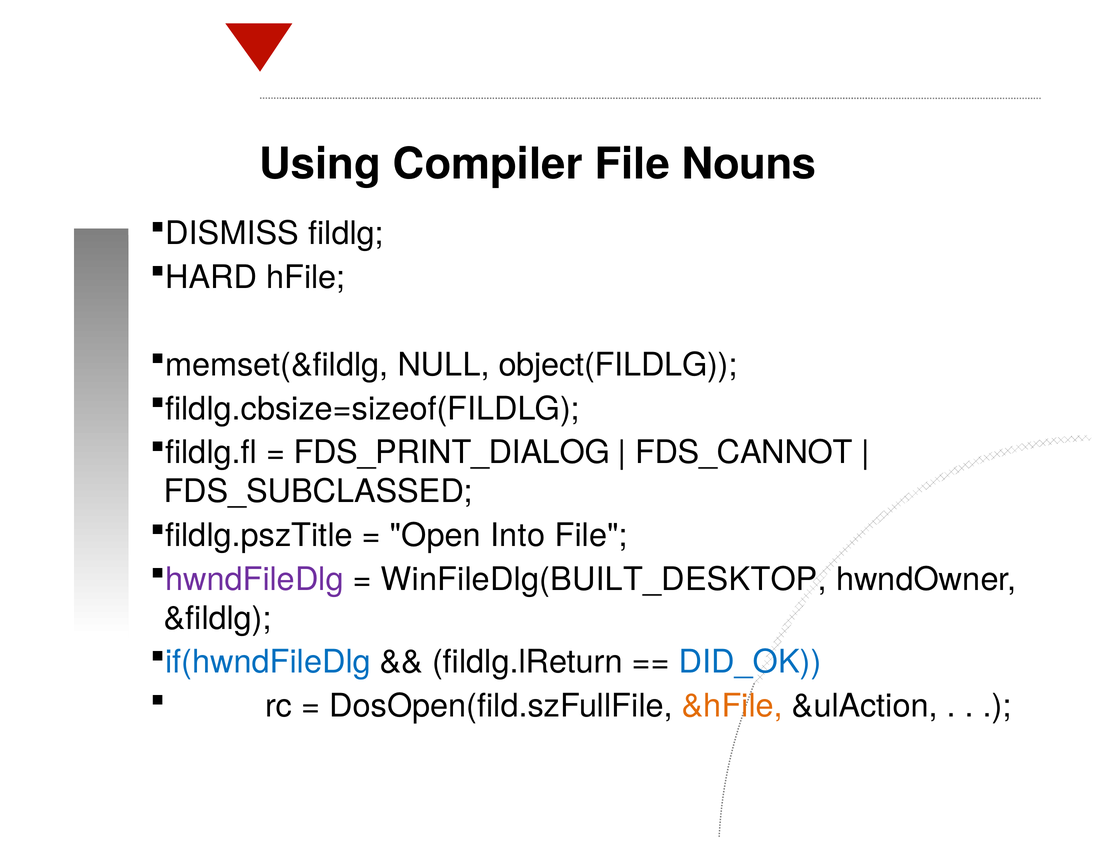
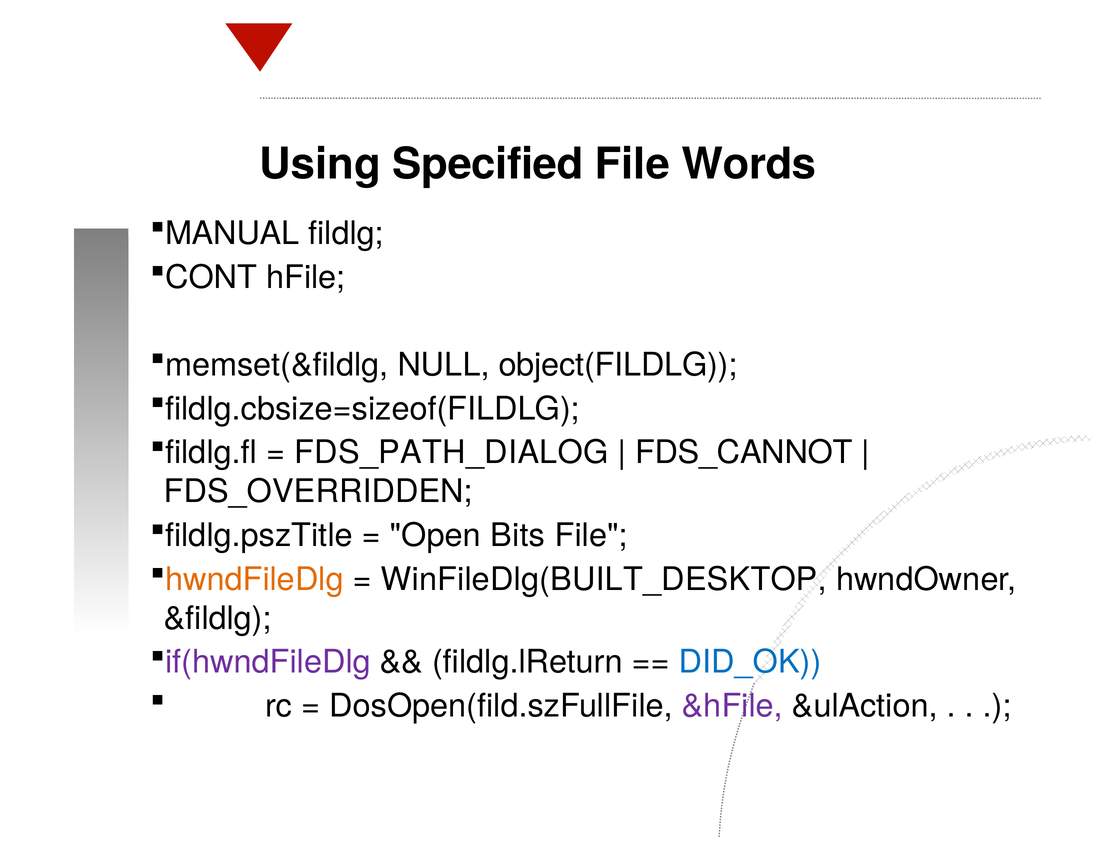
Compiler: Compiler -> Specified
Nouns: Nouns -> Words
DISMISS: DISMISS -> MANUAL
HARD: HARD -> CONT
FDS_PRINT_DIALOG: FDS_PRINT_DIALOG -> FDS_PATH_DIALOG
FDS_SUBCLASSED: FDS_SUBCLASSED -> FDS_OVERRIDDEN
Into: Into -> Bits
hwndFileDlg colour: purple -> orange
if(hwndFileDlg colour: blue -> purple
&hFile colour: orange -> purple
